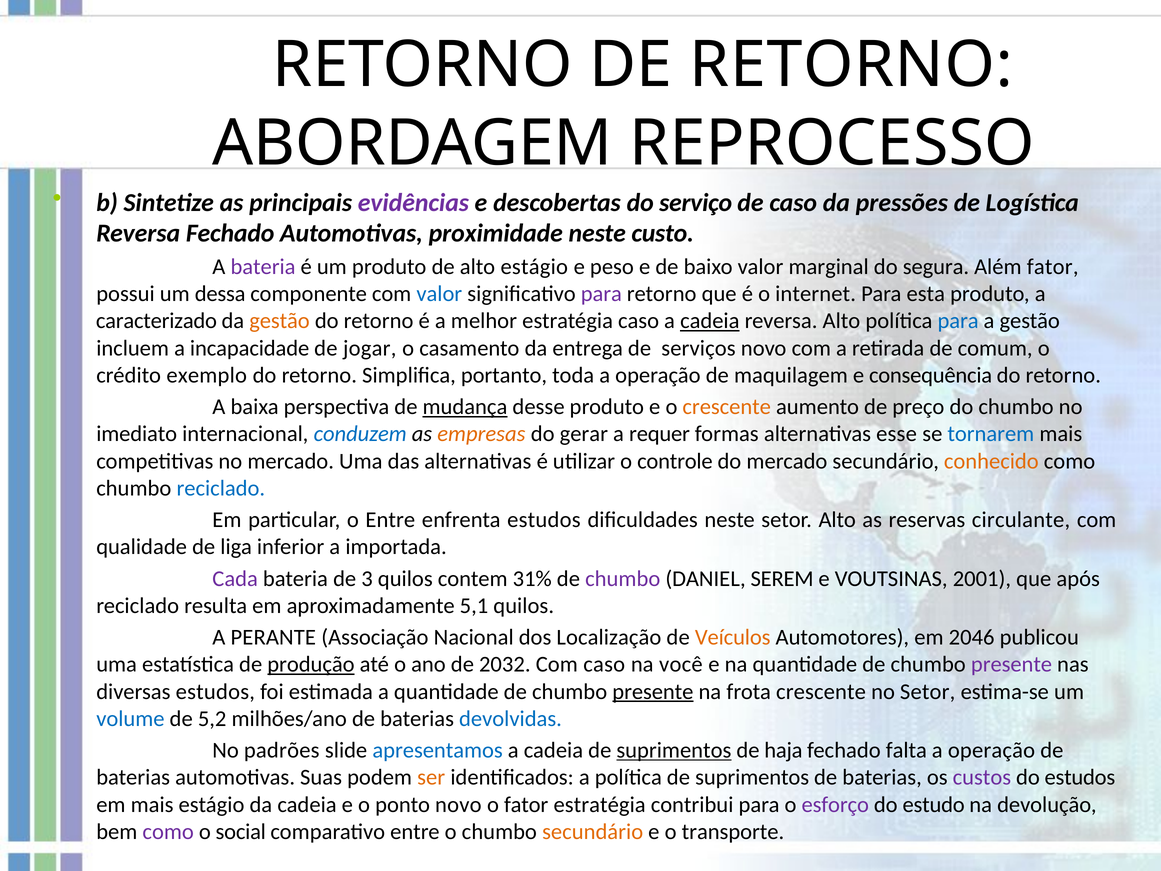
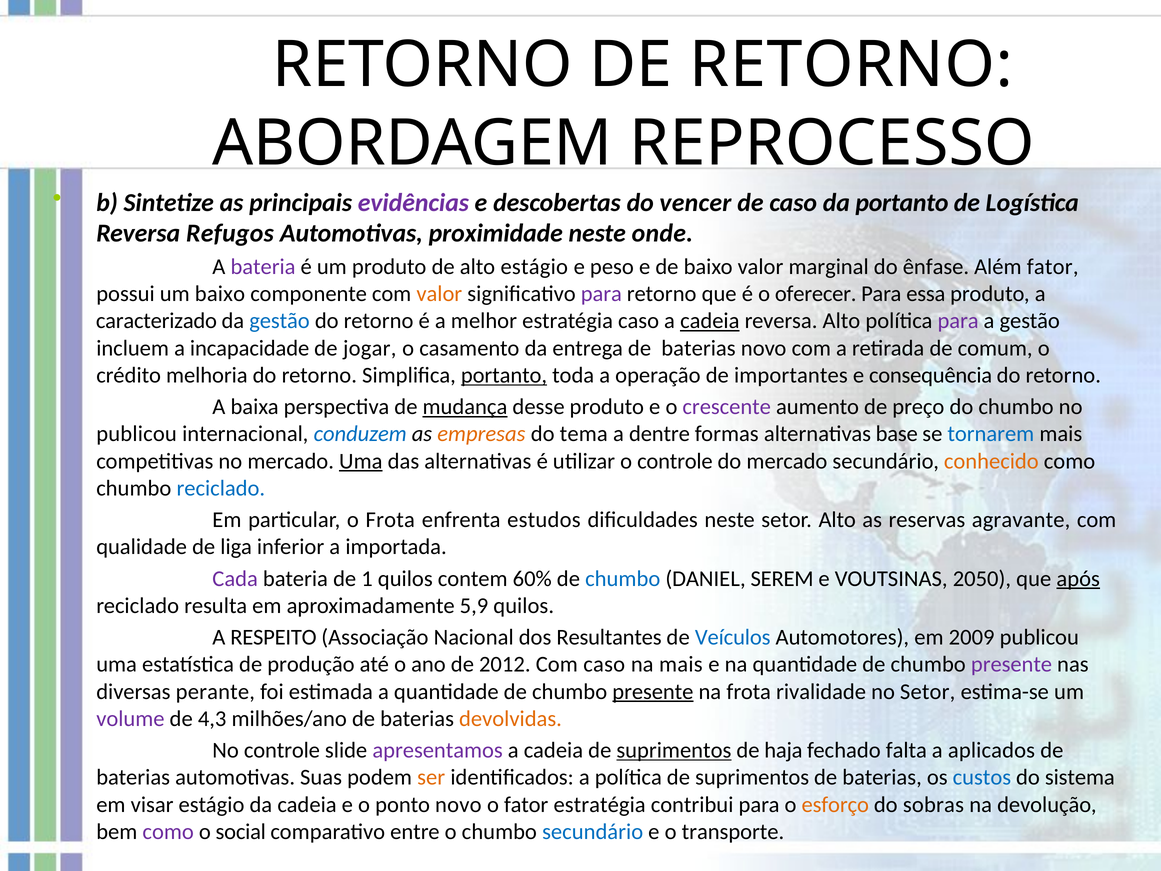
serviço: serviço -> vencer
da pressões: pressões -> portanto
Reversa Fechado: Fechado -> Refugos
custo: custo -> onde
segura: segura -> ênfase
um dessa: dessa -> baixo
valor at (439, 294) colour: blue -> orange
internet: internet -> oferecer
esta: esta -> essa
gestão at (280, 321) colour: orange -> blue
para at (958, 321) colour: blue -> purple
entrega de serviços: serviços -> baterias
exemplo: exemplo -> melhoria
portanto at (504, 375) underline: none -> present
maquilagem: maquilagem -> importantes
crescente at (727, 407) colour: orange -> purple
imediato at (137, 434): imediato -> publicou
gerar: gerar -> tema
requer: requer -> dentre
esse: esse -> base
Uma at (361, 461) underline: none -> present
o Entre: Entre -> Frota
circulante: circulante -> agravante
3: 3 -> 1
31%: 31% -> 60%
chumbo at (623, 578) colour: purple -> blue
2001: 2001 -> 2050
após underline: none -> present
5,1: 5,1 -> 5,9
PERANTE: PERANTE -> RESPEITO
Localização: Localização -> Resultantes
Veículos colour: orange -> blue
2046: 2046 -> 2009
produção underline: present -> none
2032: 2032 -> 2012
na você: você -> mais
diversas estudos: estudos -> perante
frota crescente: crescente -> rivalidade
volume colour: blue -> purple
5,2: 5,2 -> 4,3
devolvidas colour: blue -> orange
No padrões: padrões -> controle
apresentamos colour: blue -> purple
operação at (991, 750): operação -> aplicados
custos colour: purple -> blue
do estudos: estudos -> sistema
em mais: mais -> visar
esforço colour: purple -> orange
estudo: estudo -> sobras
secundário at (593, 831) colour: orange -> blue
